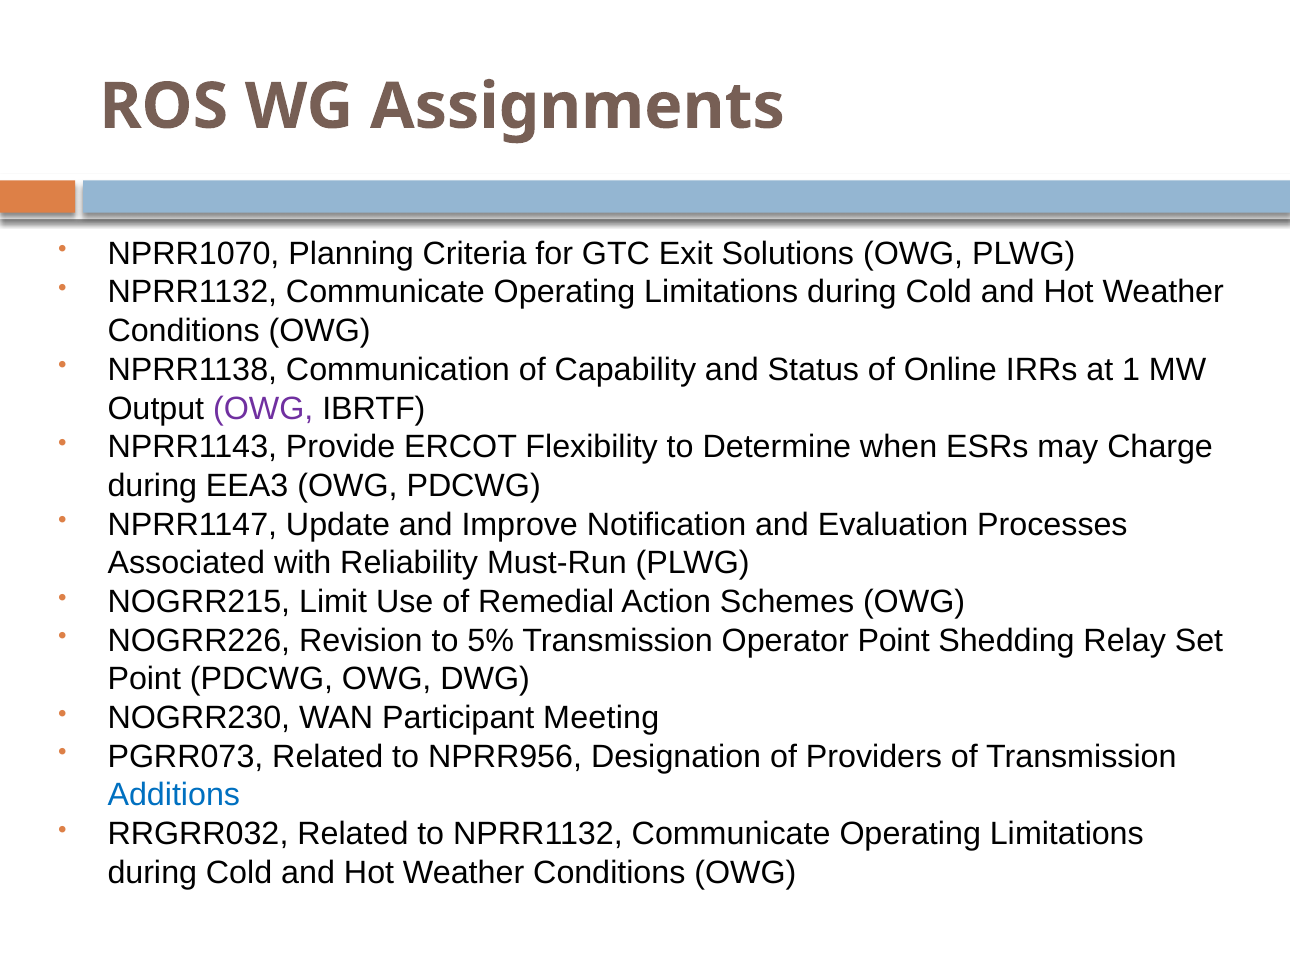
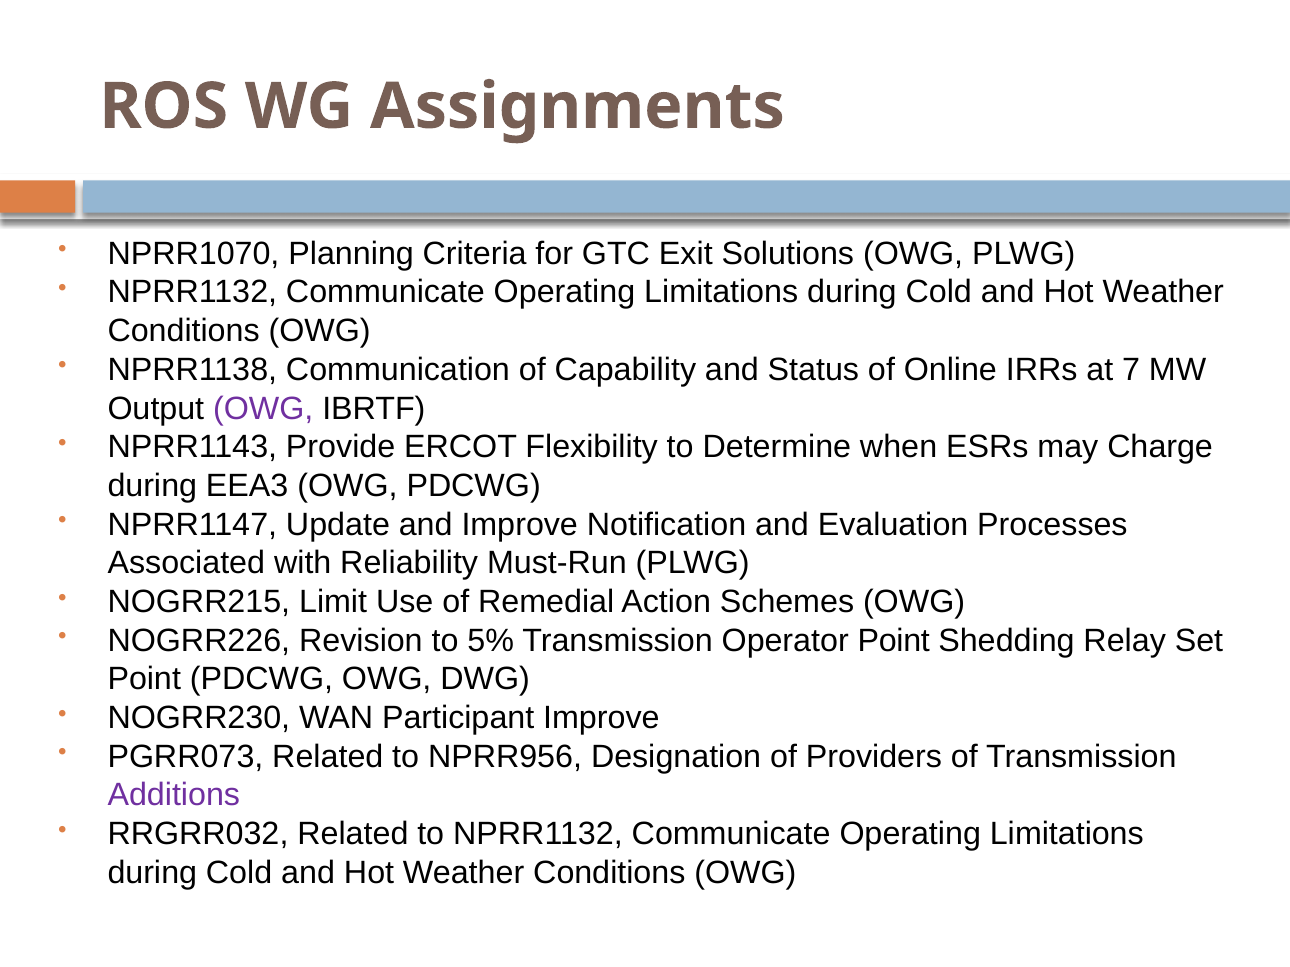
1: 1 -> 7
Participant Meeting: Meeting -> Improve
Additions colour: blue -> purple
